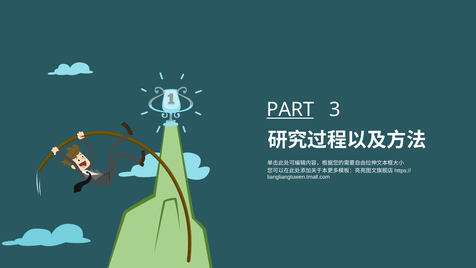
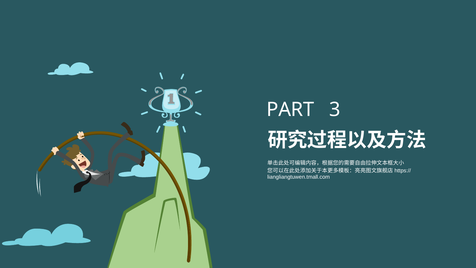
PART underline: present -> none
